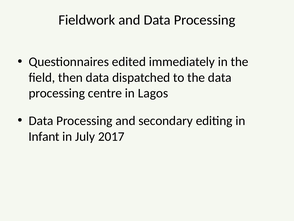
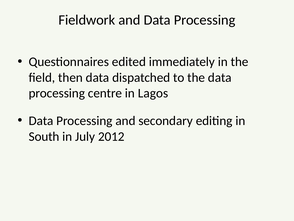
Infant: Infant -> South
2017: 2017 -> 2012
